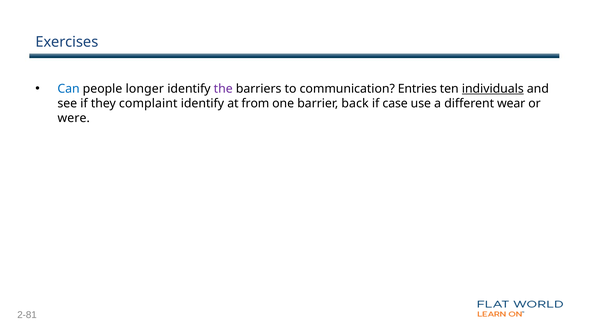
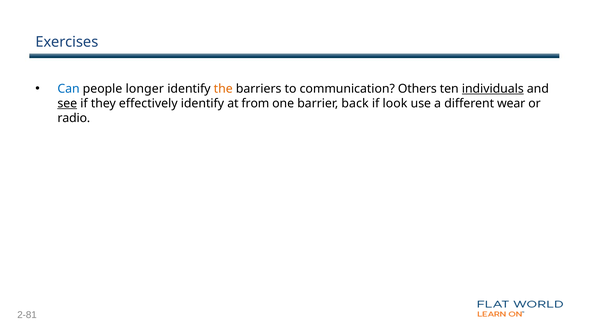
the colour: purple -> orange
Entries: Entries -> Others
see underline: none -> present
complaint: complaint -> effectively
case: case -> look
were: were -> radio
